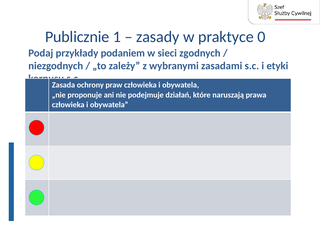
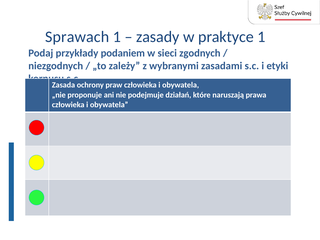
Publicznie: Publicznie -> Sprawach
praktyce 0: 0 -> 1
